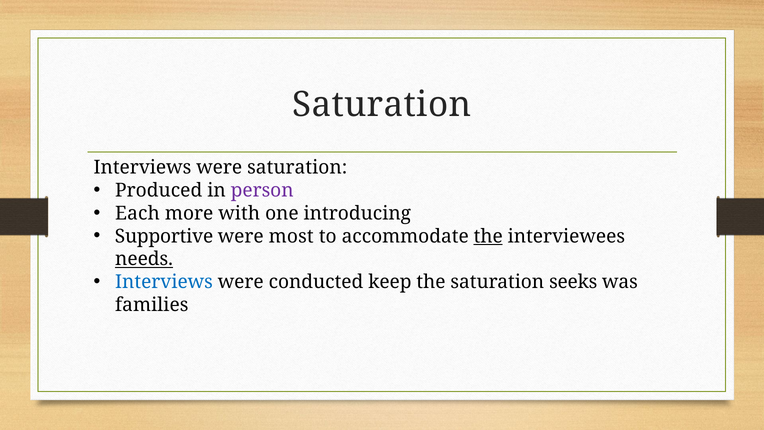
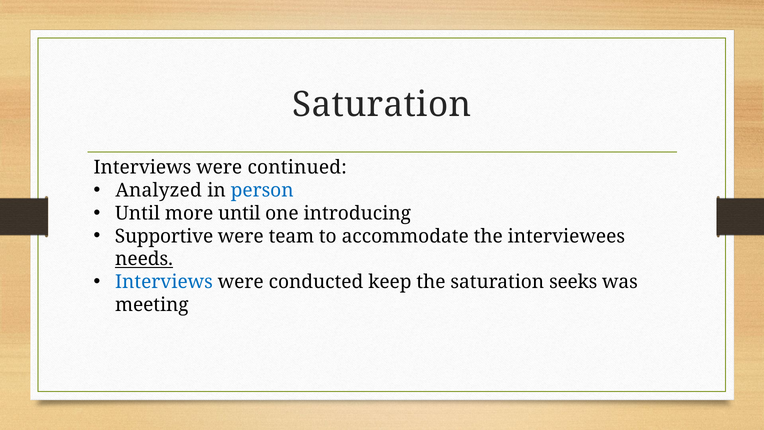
were saturation: saturation -> continued
Produced: Produced -> Analyzed
person colour: purple -> blue
Each at (137, 213): Each -> Until
more with: with -> until
most: most -> team
the at (488, 236) underline: present -> none
families: families -> meeting
